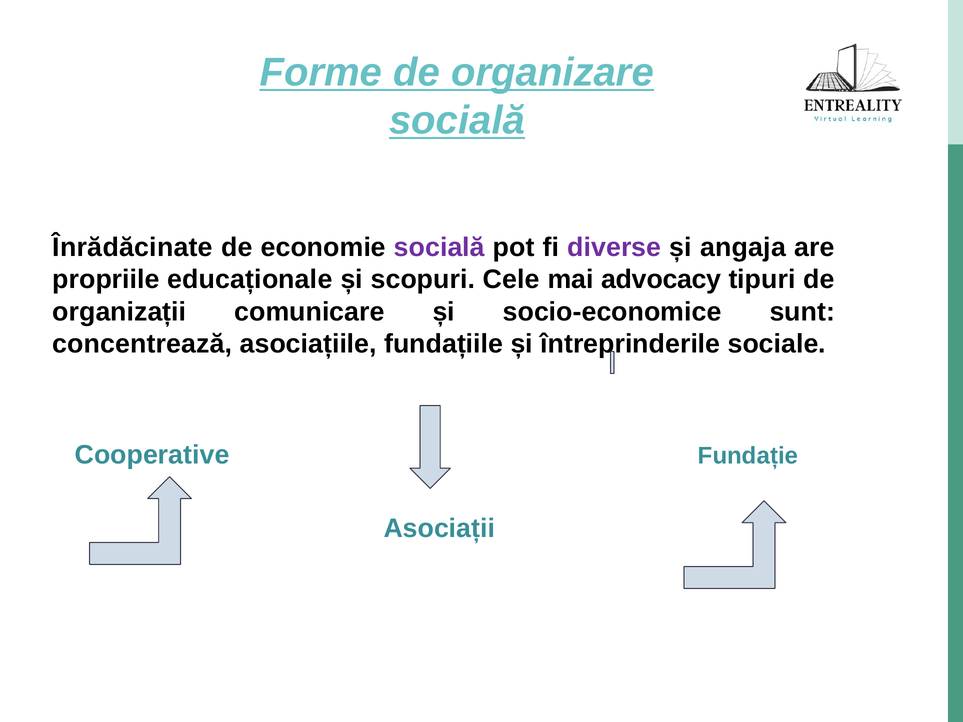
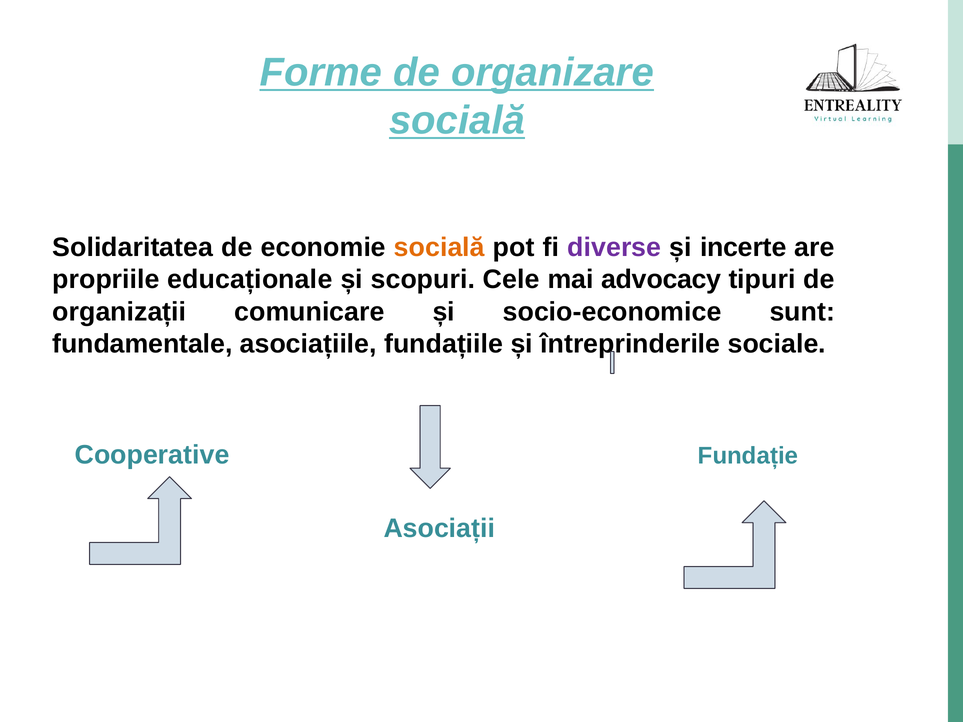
Înrădăcinate: Înrădăcinate -> Solidaritatea
socială at (439, 247) colour: purple -> orange
angaja: angaja -> incerte
concentrează: concentrează -> fundamentale
